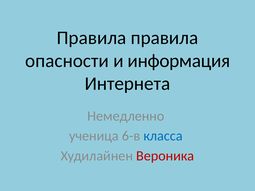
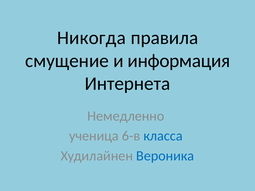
Правила at (92, 38): Правила -> Никогда
опасности: опасности -> смущение
Вероника colour: red -> blue
